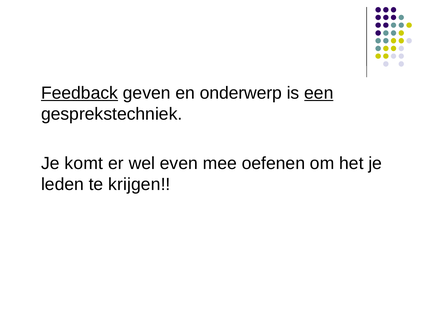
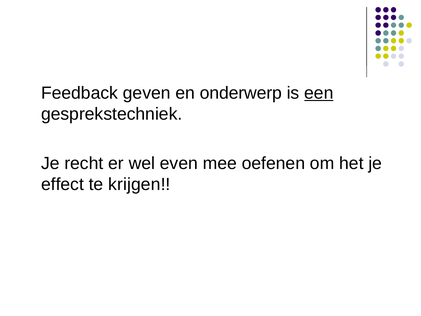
Feedback underline: present -> none
komt: komt -> recht
leden: leden -> effect
